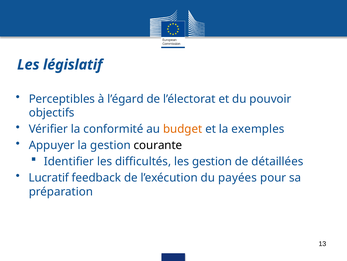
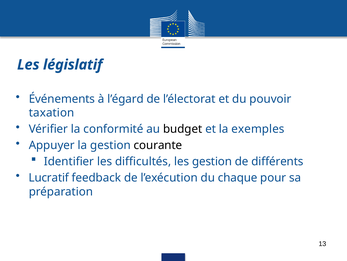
Perceptibles: Perceptibles -> Événements
objectifs: objectifs -> taxation
budget colour: orange -> black
détaillées: détaillées -> différents
payées: payées -> chaque
